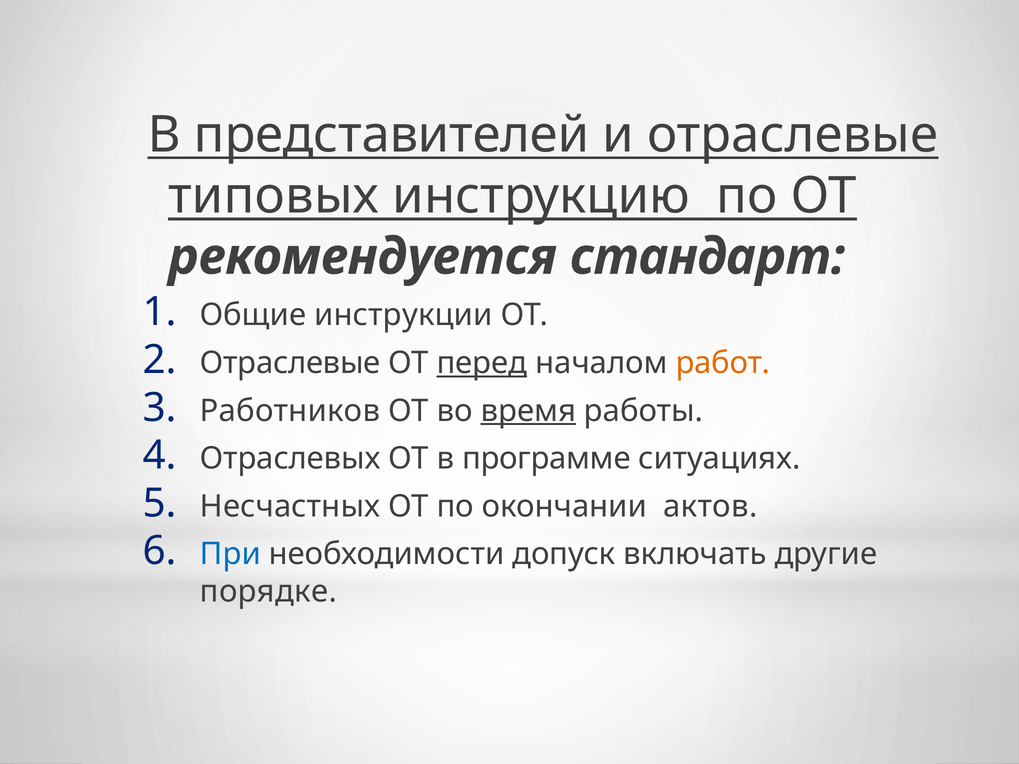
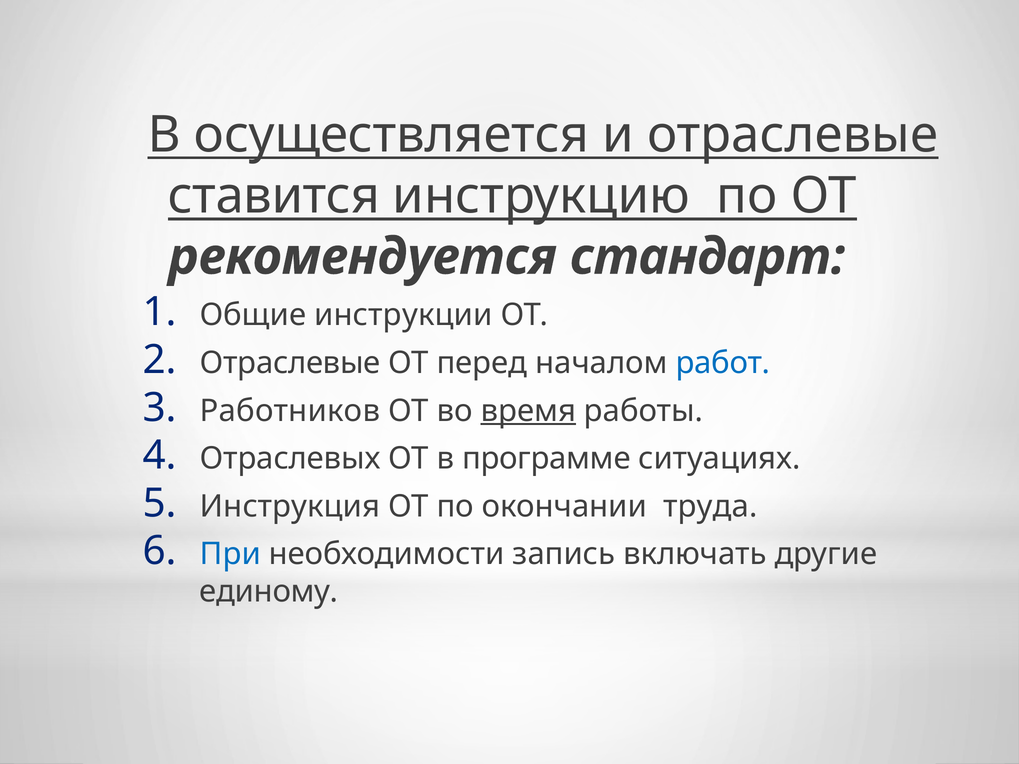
представителей: представителей -> осуществляется
типовых: типовых -> ставится
перед underline: present -> none
работ colour: orange -> blue
Несчастных: Несчастных -> Инструкция
актов: актов -> труда
допуск: допуск -> запись
порядке: порядке -> единому
